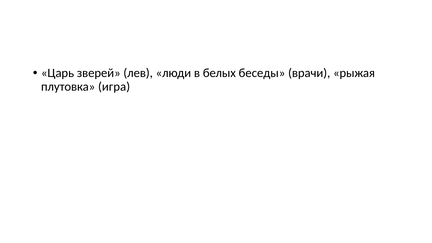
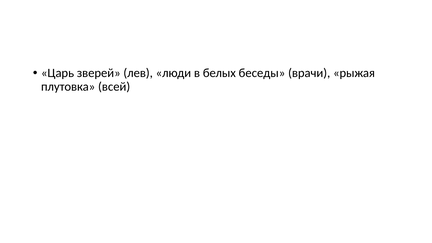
игра: игра -> всей
